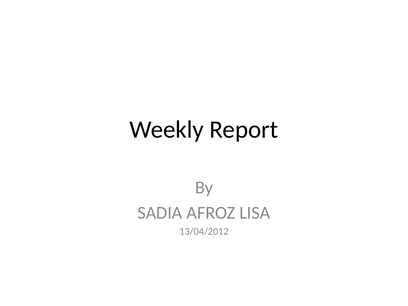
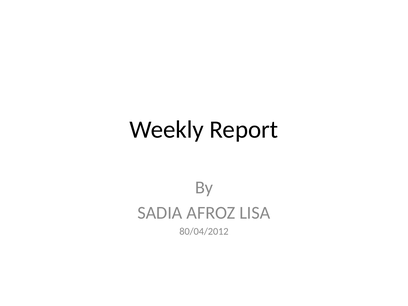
13/04/2012: 13/04/2012 -> 80/04/2012
